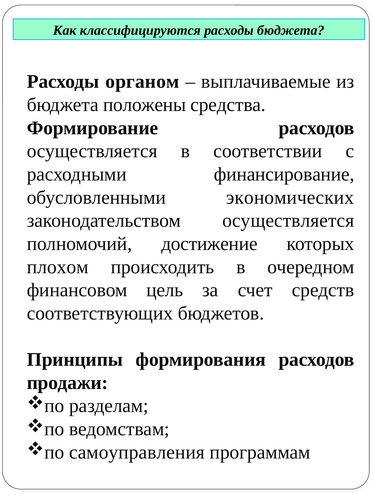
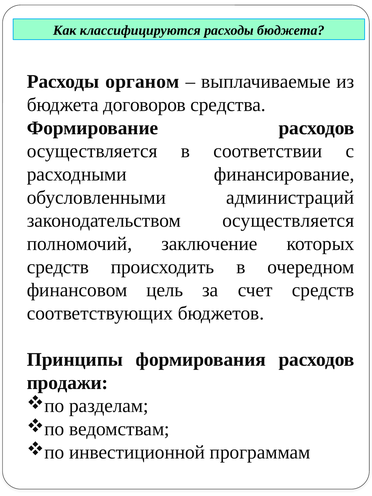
положены: положены -> договоров
экономических: экономических -> администраций
достижение: достижение -> заключение
плохом at (58, 267): плохом -> средств
самоуправления: самоуправления -> инвестиционной
